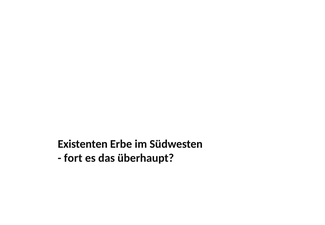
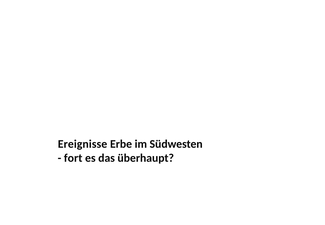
Existenten: Existenten -> Ereignisse
